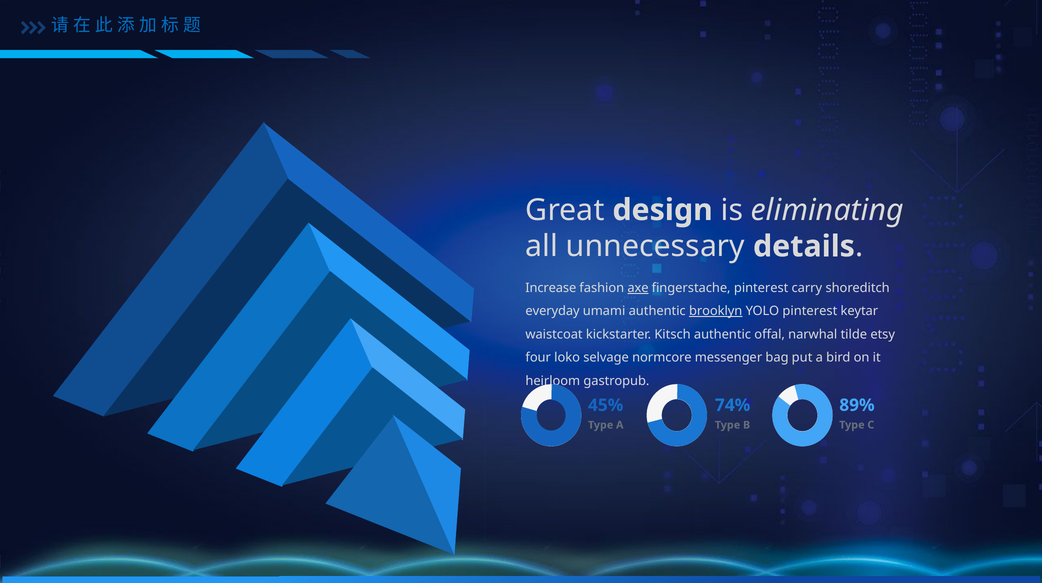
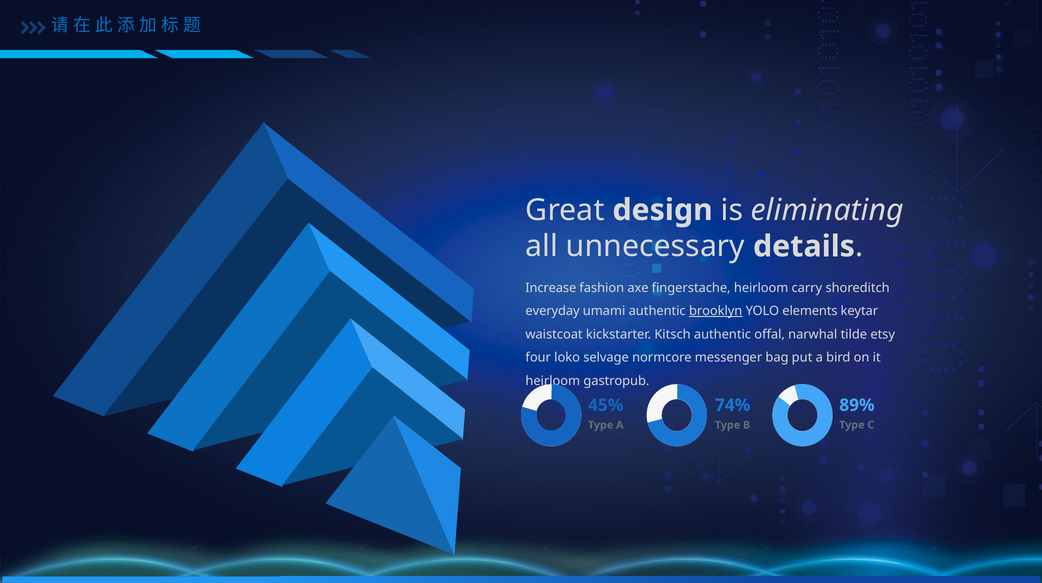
axe underline: present -> none
fingerstache pinterest: pinterest -> heirloom
YOLO pinterest: pinterest -> elements
